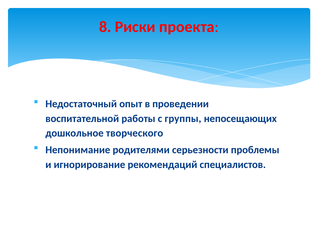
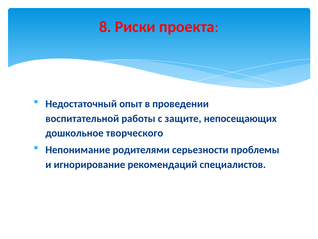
группы: группы -> защите
